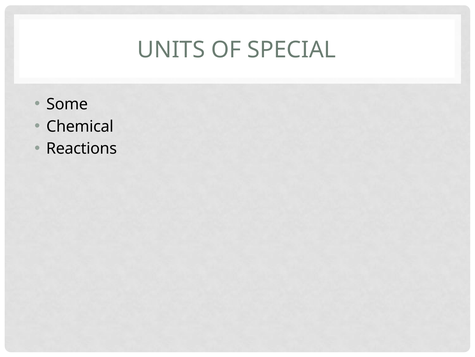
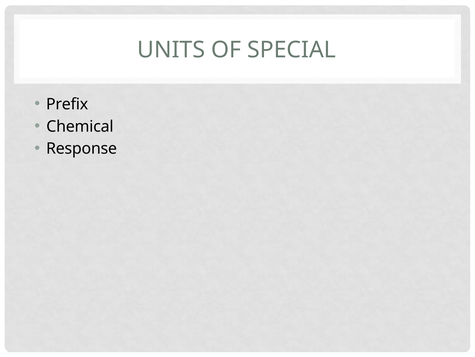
Some: Some -> Prefix
Reactions: Reactions -> Response
